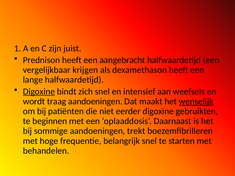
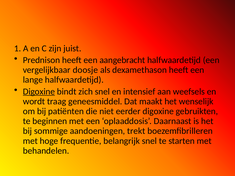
krijgen: krijgen -> doosje
traag aandoeningen: aandoeningen -> geneesmiddel
wenselijk underline: present -> none
